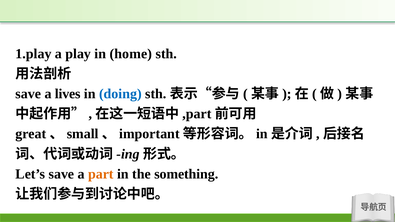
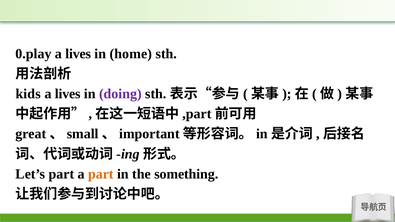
1.play: 1.play -> 0.play
play at (78, 54): play -> lives
save at (28, 94): save -> kids
doing colour: blue -> purple
Let’s save: save -> part
